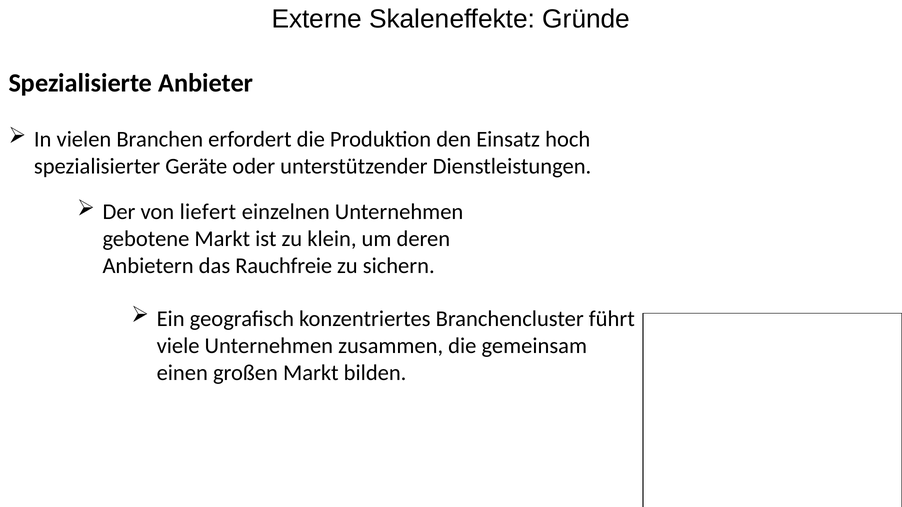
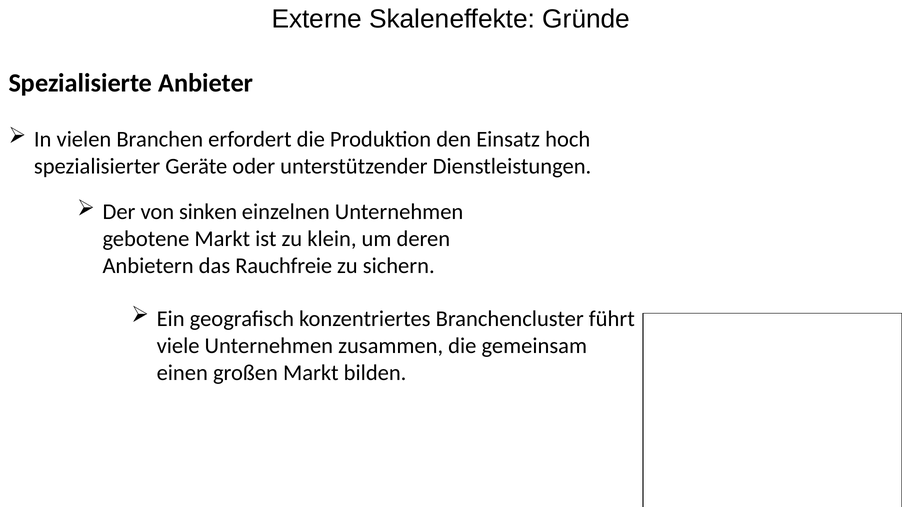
liefert: liefert -> sinken
